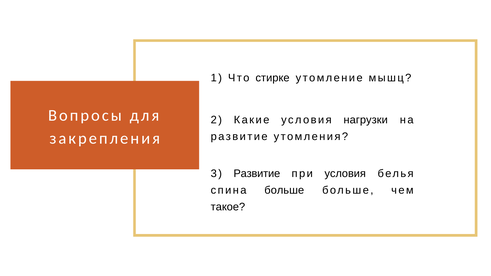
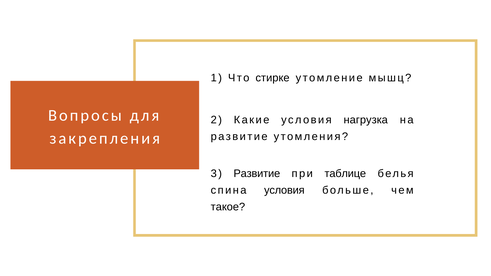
нагрузки: нагрузки -> нагрузка
при условия: условия -> таблице
спина больше: больше -> условия
